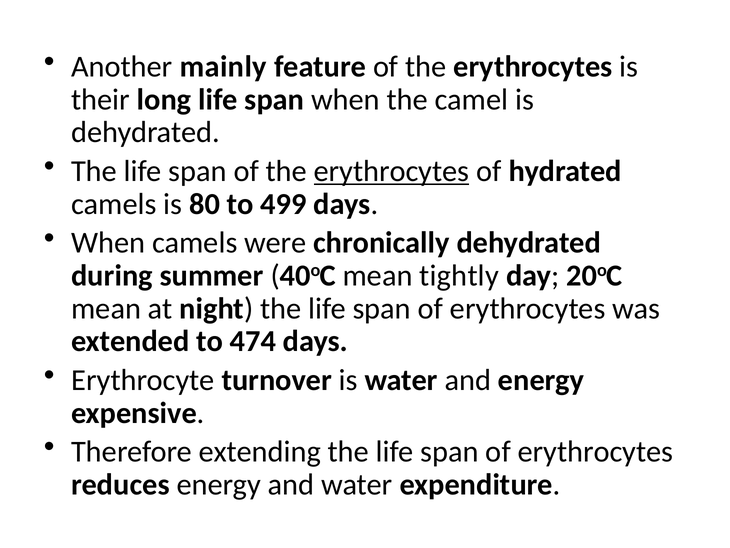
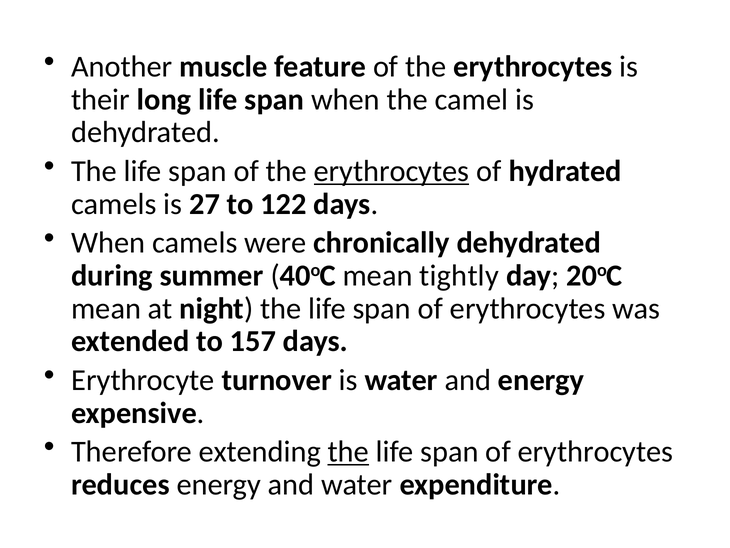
mainly: mainly -> muscle
80: 80 -> 27
499: 499 -> 122
474: 474 -> 157
the at (348, 451) underline: none -> present
